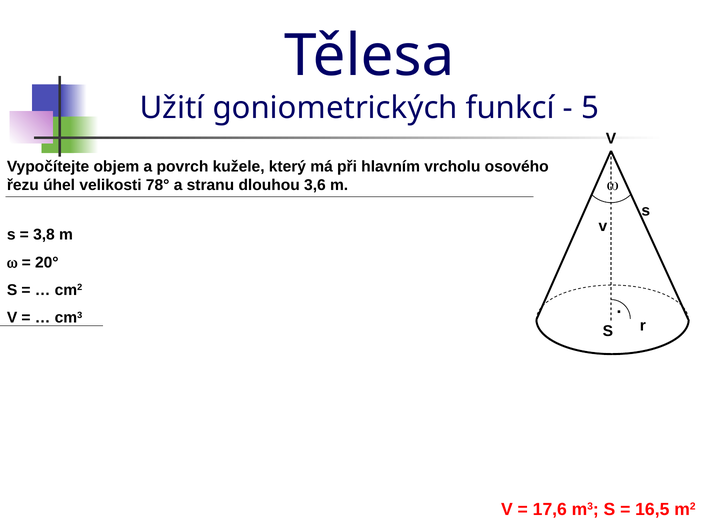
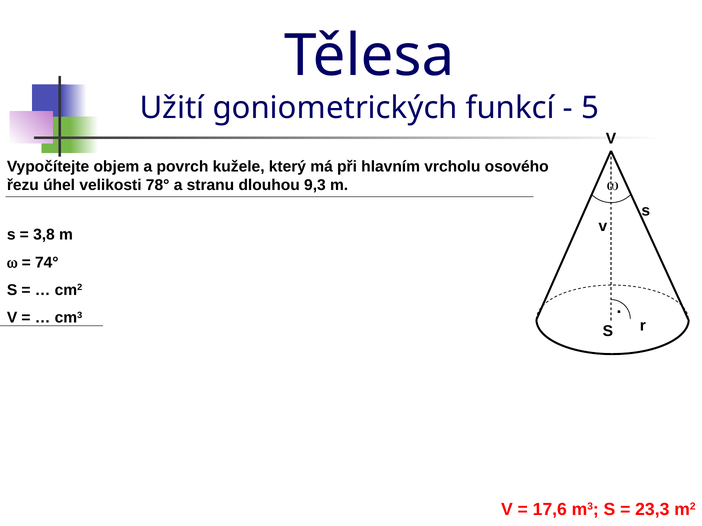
3,6: 3,6 -> 9,3
20°: 20° -> 74°
16,5: 16,5 -> 23,3
